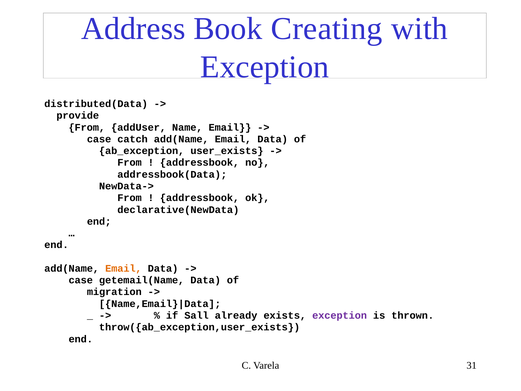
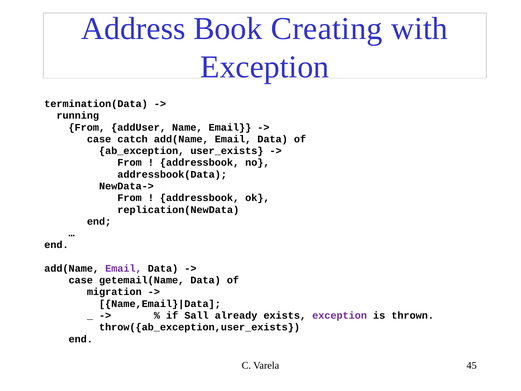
distributed(Data: distributed(Data -> termination(Data
provide: provide -> running
declarative(NewData: declarative(NewData -> replication(NewData
Email at (123, 268) colour: orange -> purple
31: 31 -> 45
